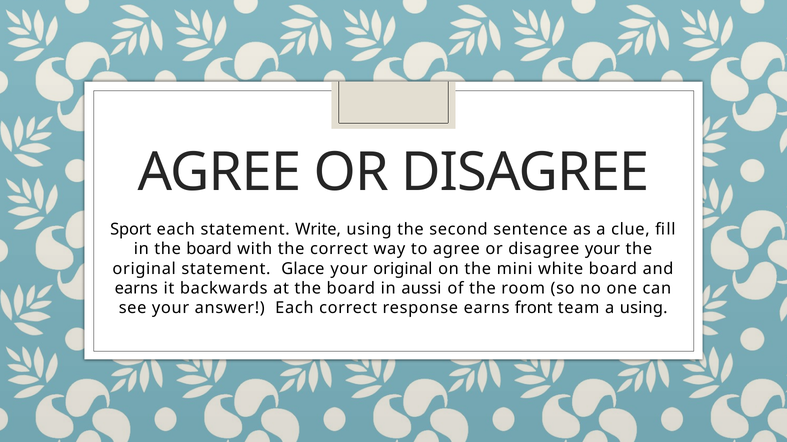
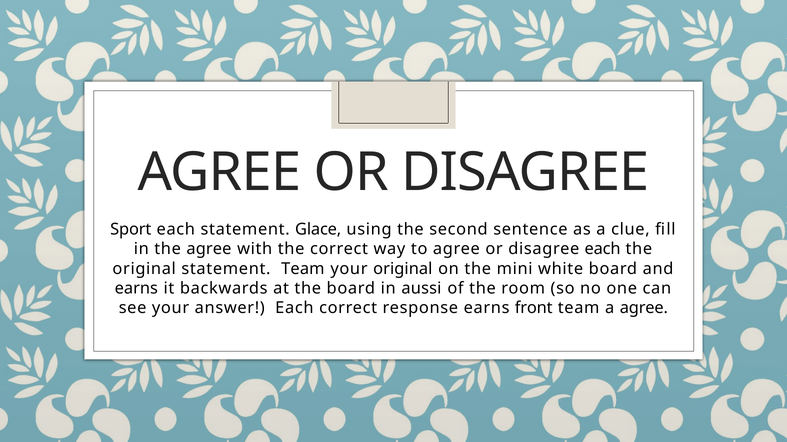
Write: Write -> Glace
in the board: board -> agree
disagree your: your -> each
statement Glace: Glace -> Team
a using: using -> agree
